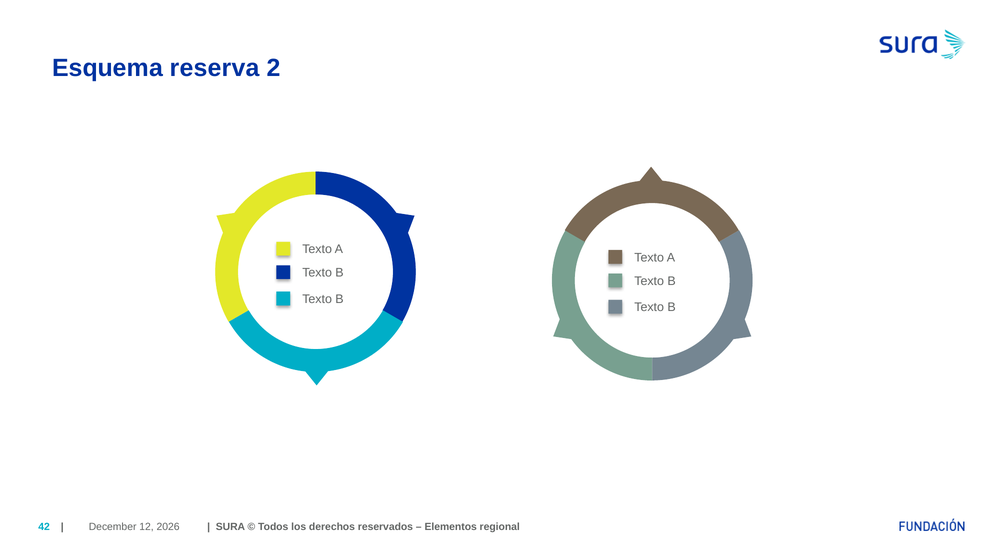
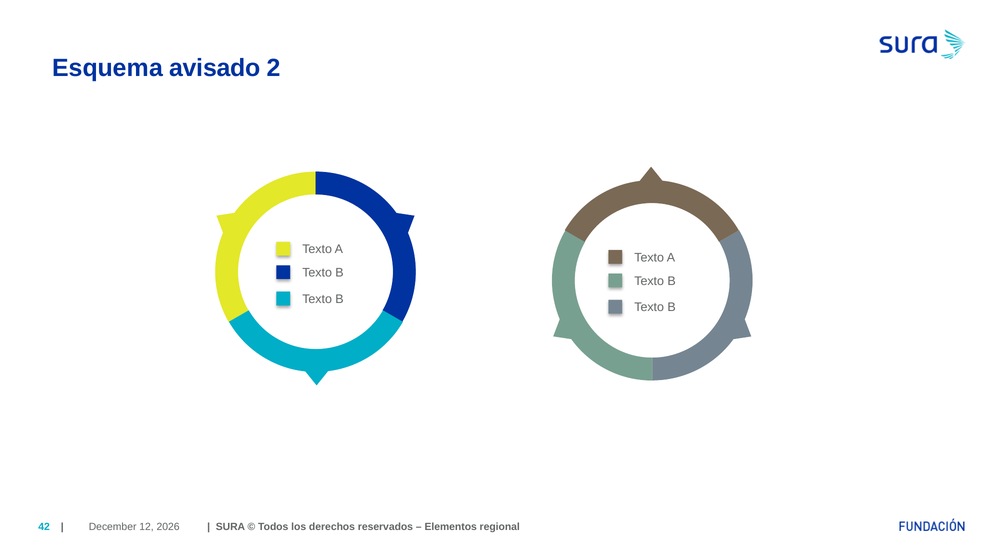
reserva: reserva -> avisado
